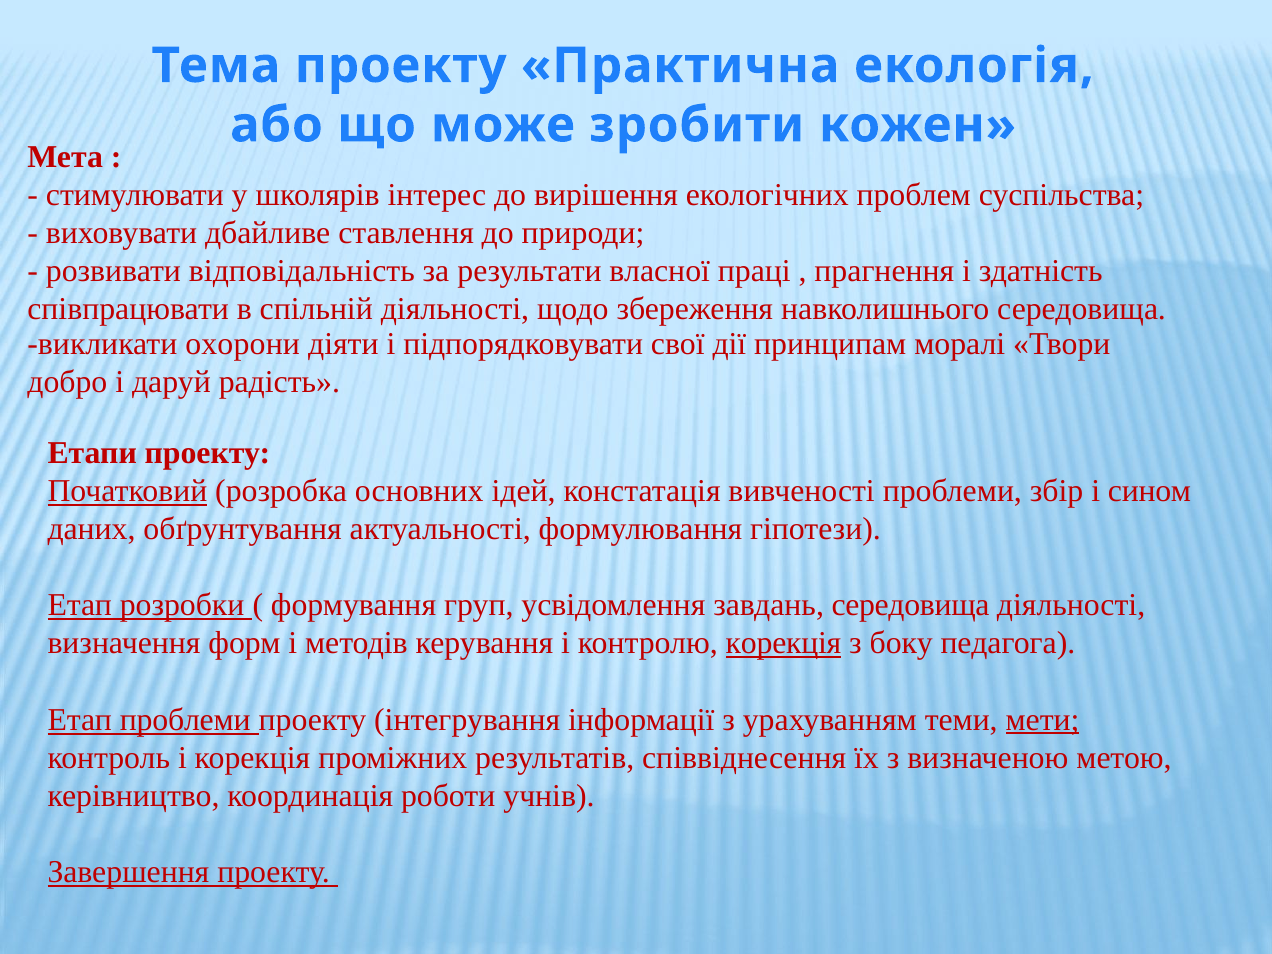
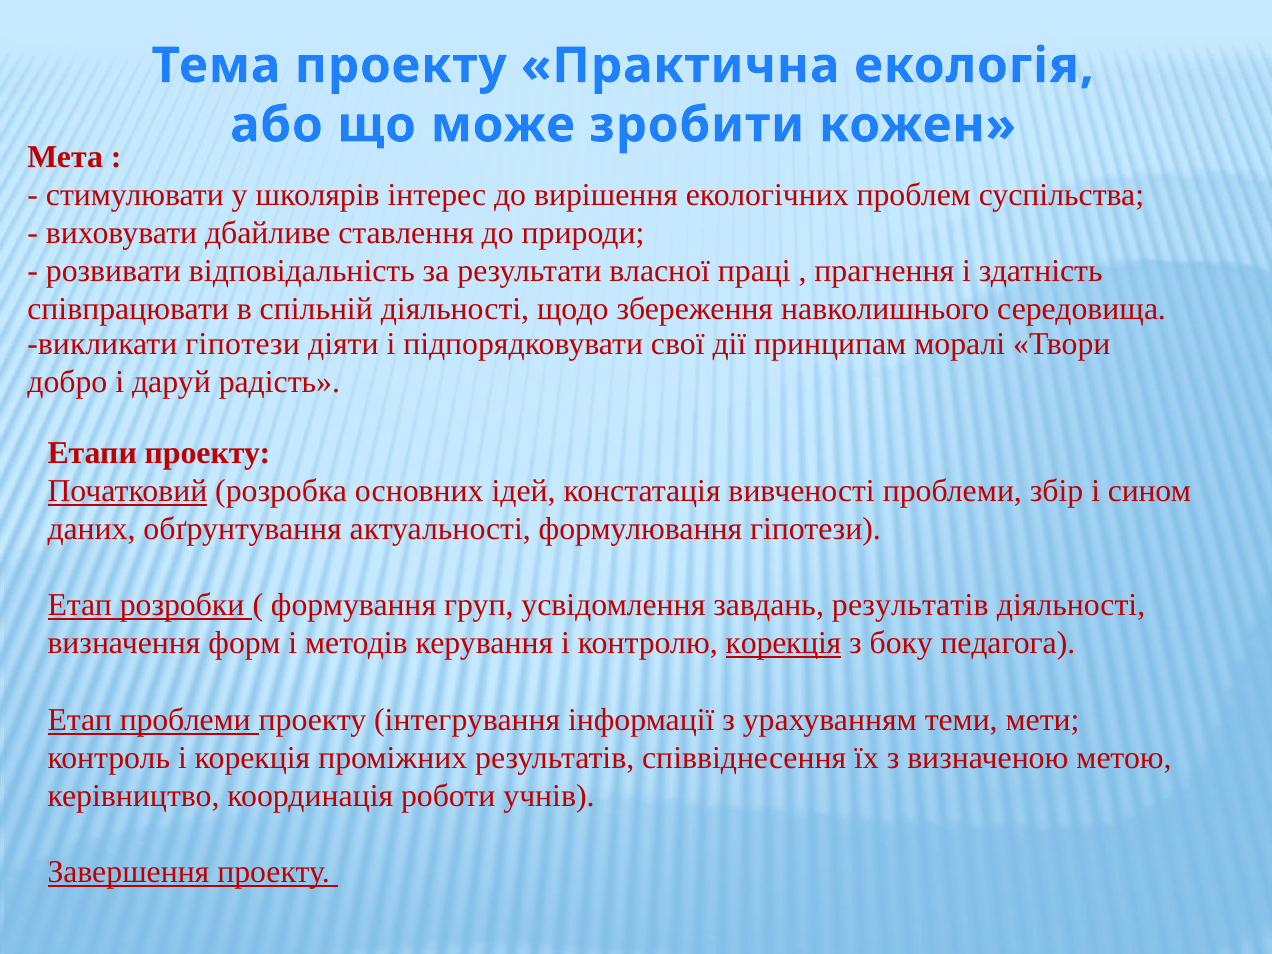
викликати охорони: охорони -> гіпотези
завдань середовища: середовища -> результатів
мети underline: present -> none
